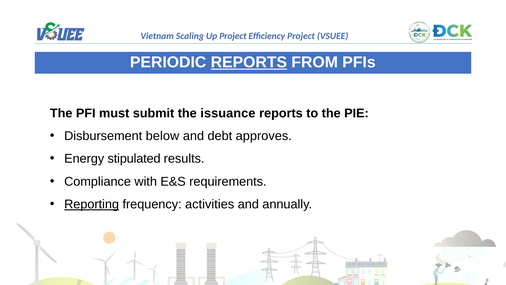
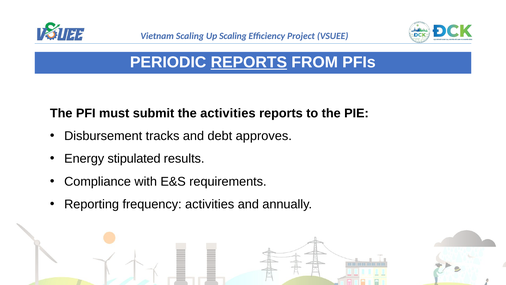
Project at (233, 36): Project -> Scaling
the issuance: issuance -> activities
below: below -> tracks
Reporting underline: present -> none
